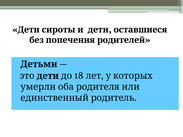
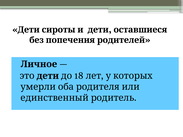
Детьми: Детьми -> Личное
